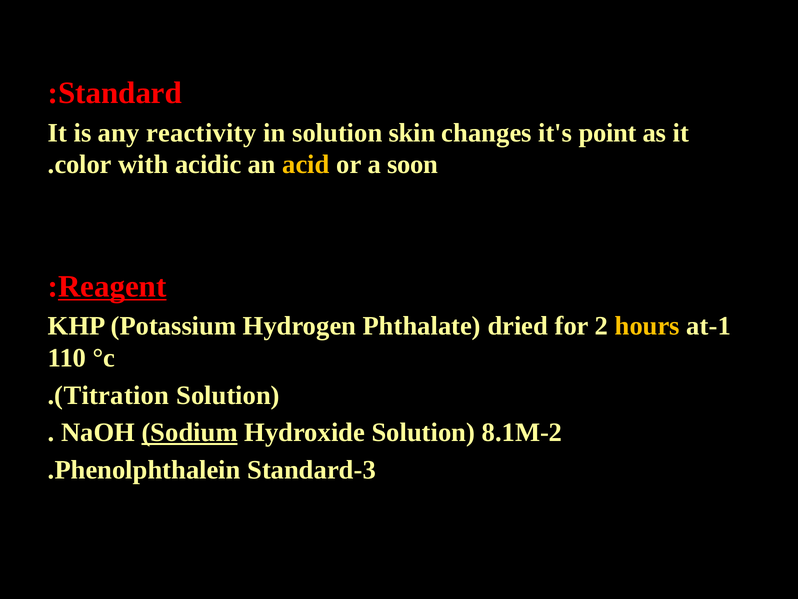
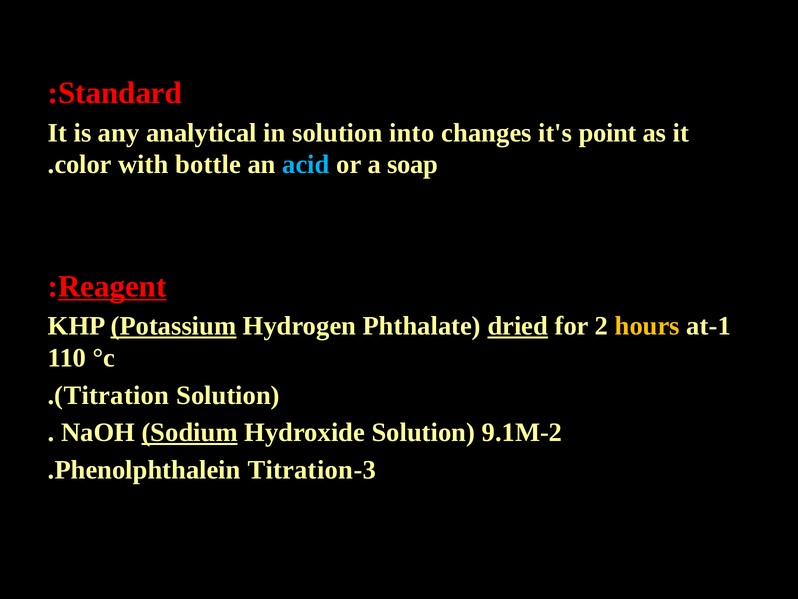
reactivity: reactivity -> analytical
skin: skin -> into
acidic: acidic -> bottle
acid colour: yellow -> light blue
soon: soon -> soap
Potassium underline: none -> present
dried underline: none -> present
8.1M: 8.1M -> 9.1M
Standard at (300, 469): Standard -> Titration
